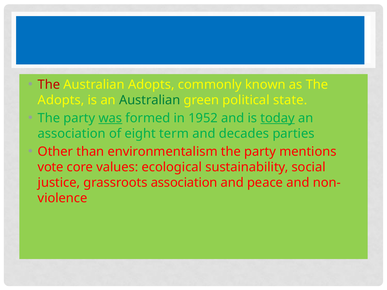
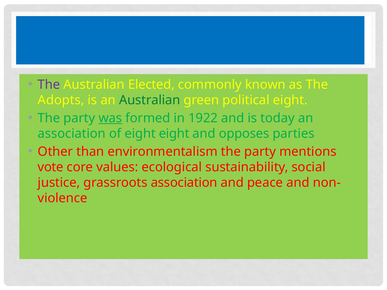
The at (49, 85) colour: red -> purple
Australian Adopts: Adopts -> Elected
political state: state -> eight
1952: 1952 -> 1922
today underline: present -> none
eight term: term -> eight
decades: decades -> opposes
